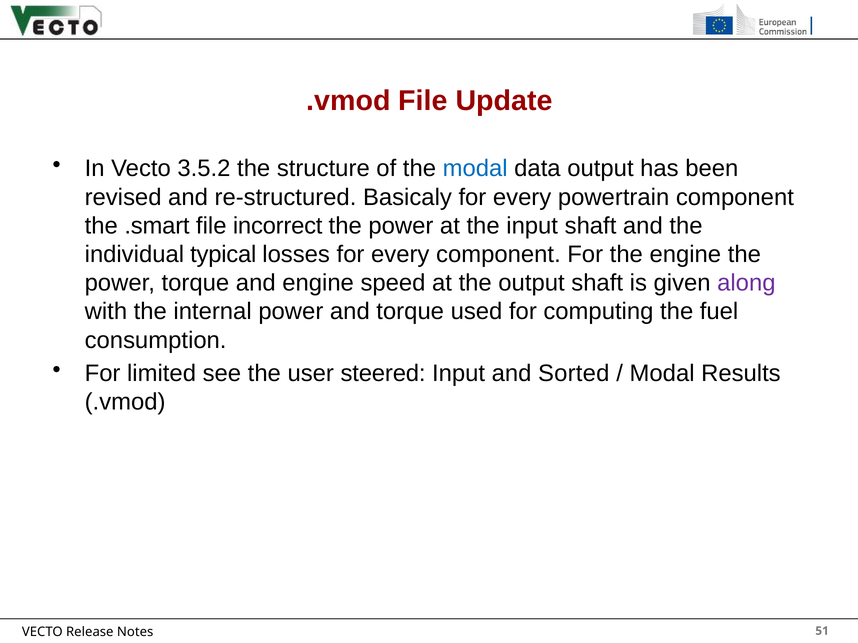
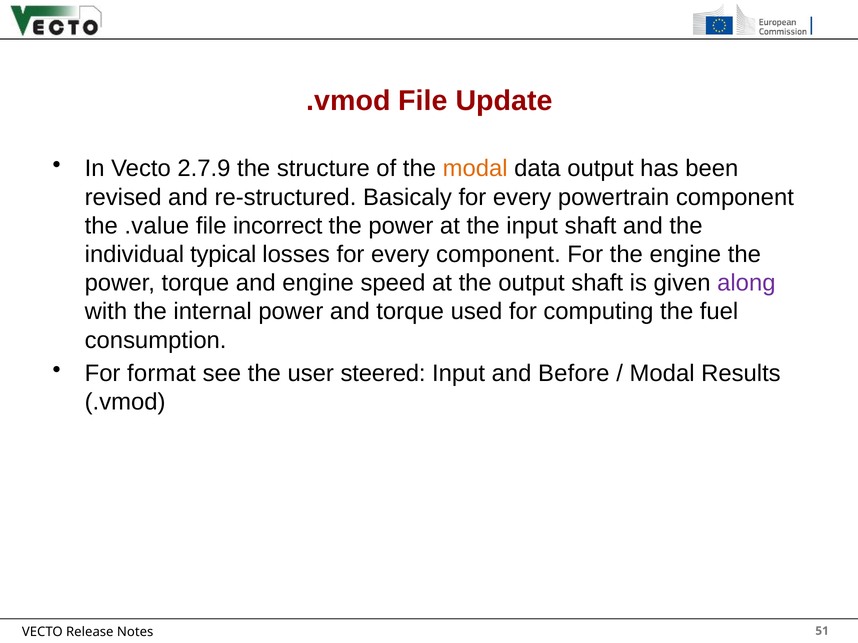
3.5.2: 3.5.2 -> 2.7.9
modal at (475, 169) colour: blue -> orange
.smart: .smart -> .value
limited: limited -> format
Sorted: Sorted -> Before
